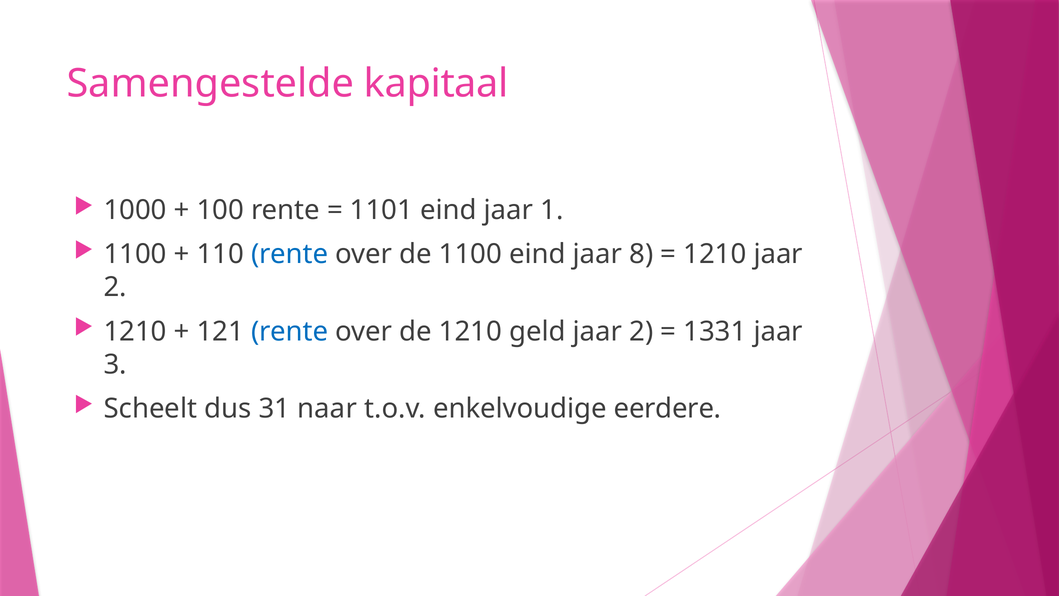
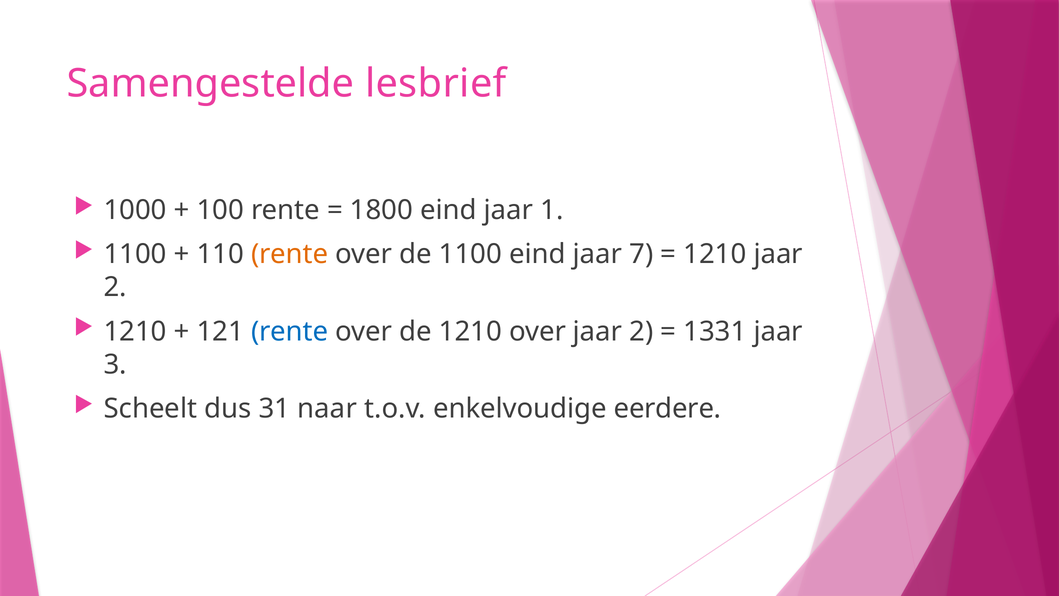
kapitaal: kapitaal -> lesbrief
1101: 1101 -> 1800
rente at (290, 254) colour: blue -> orange
8: 8 -> 7
1210 geld: geld -> over
